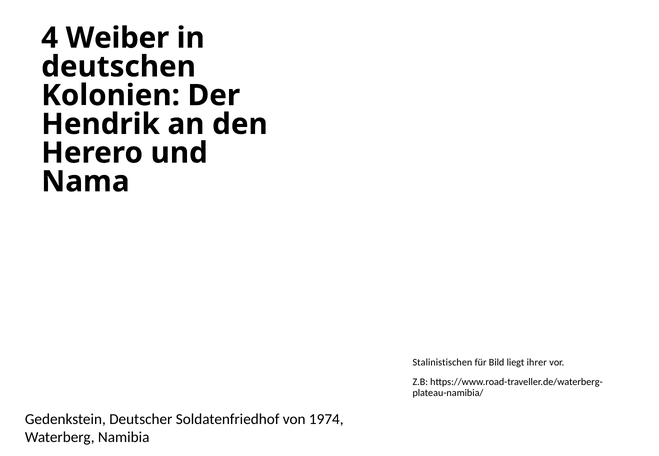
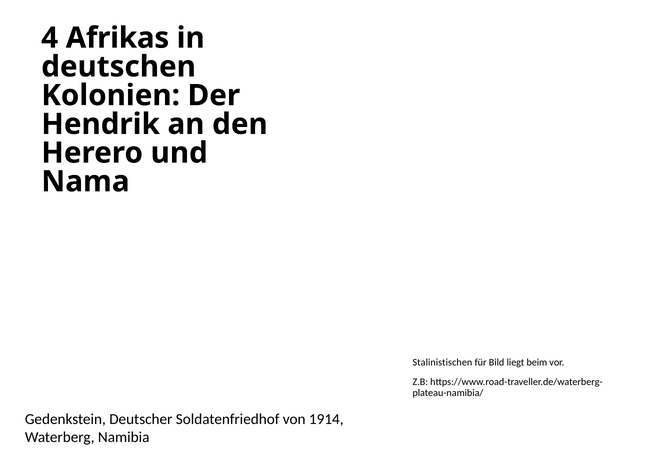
Weiber: Weiber -> Afrikas
ihrer: ihrer -> beim
1974: 1974 -> 1914
